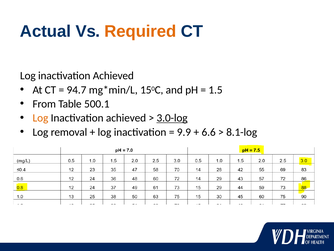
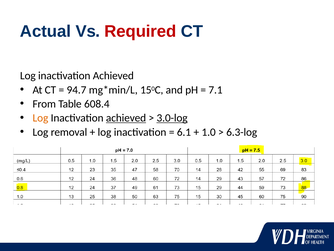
Required colour: orange -> red
1.5: 1.5 -> 7.1
500.1: 500.1 -> 608.4
achieved at (126, 118) underline: none -> present
9.9: 9.9 -> 6.1
6.6: 6.6 -> 1.0
8.1-log: 8.1-log -> 6.3-log
